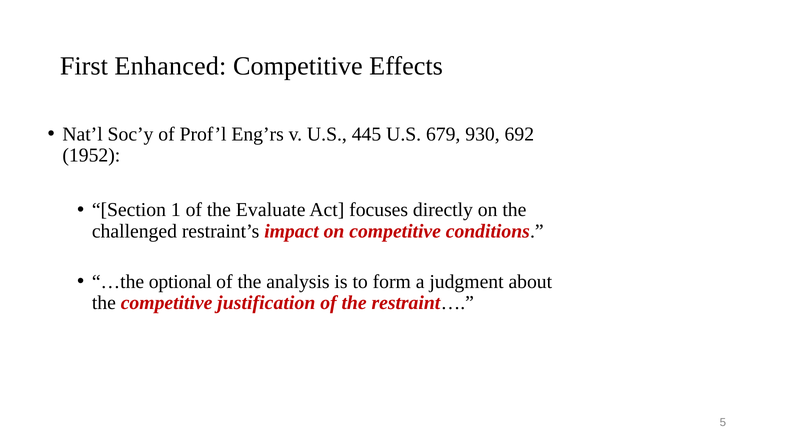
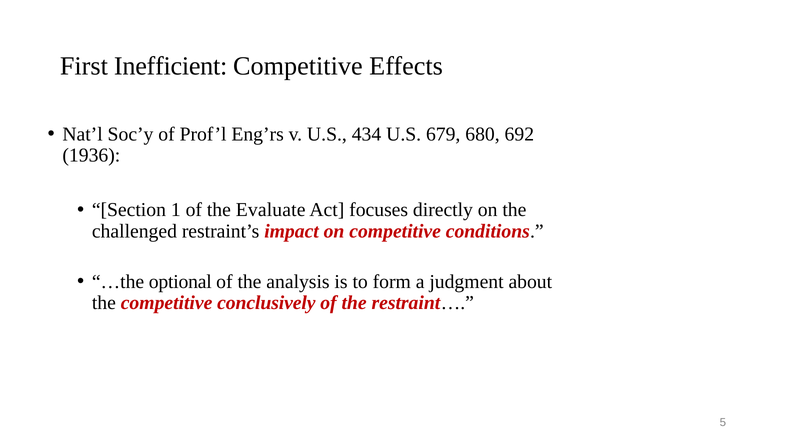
Enhanced: Enhanced -> Inefficient
445: 445 -> 434
930: 930 -> 680
1952: 1952 -> 1936
justification: justification -> conclusively
